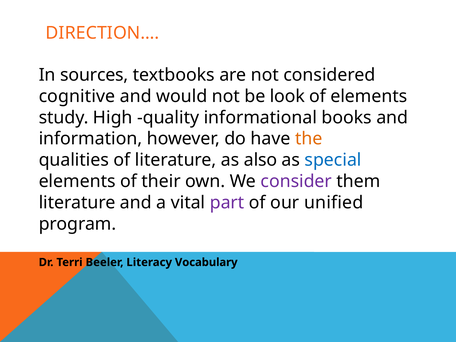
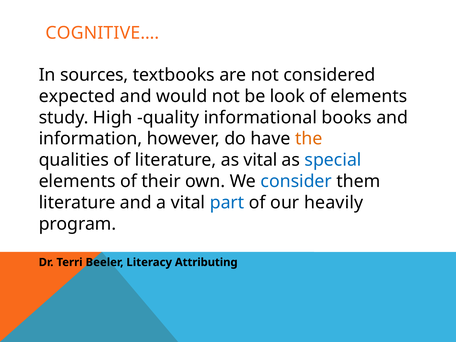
DIRECTION…: DIRECTION… -> COGNITIVE…
cognitive: cognitive -> expected
as also: also -> vital
consider colour: purple -> blue
part colour: purple -> blue
unified: unified -> heavily
Vocabulary: Vocabulary -> Attributing
